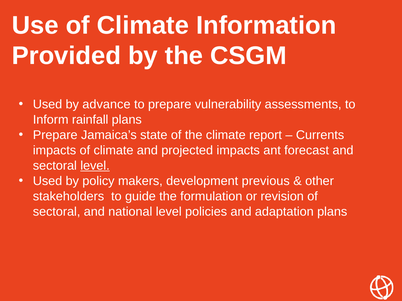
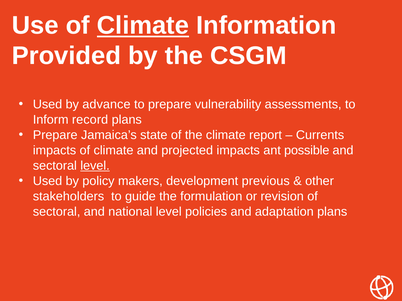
Climate at (143, 26) underline: none -> present
rainfall: rainfall -> record
forecast: forecast -> possible
